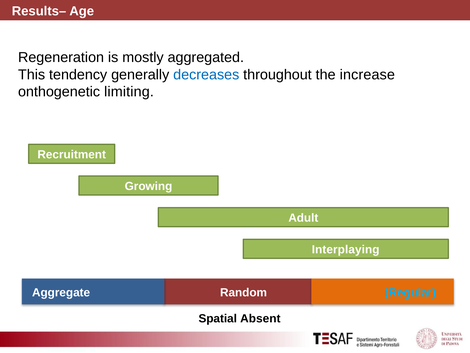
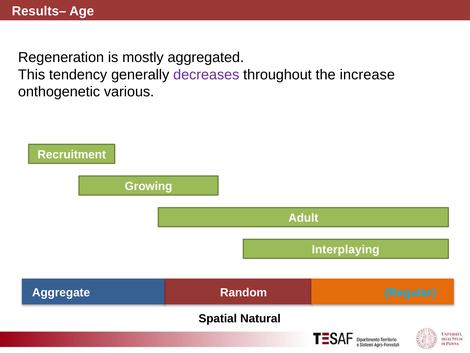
decreases colour: blue -> purple
limiting: limiting -> various
Absent: Absent -> Natural
